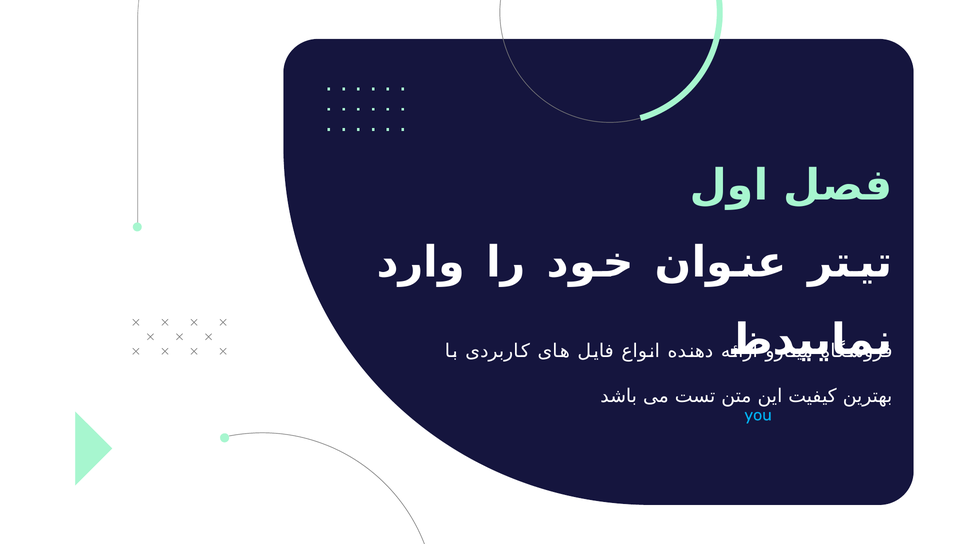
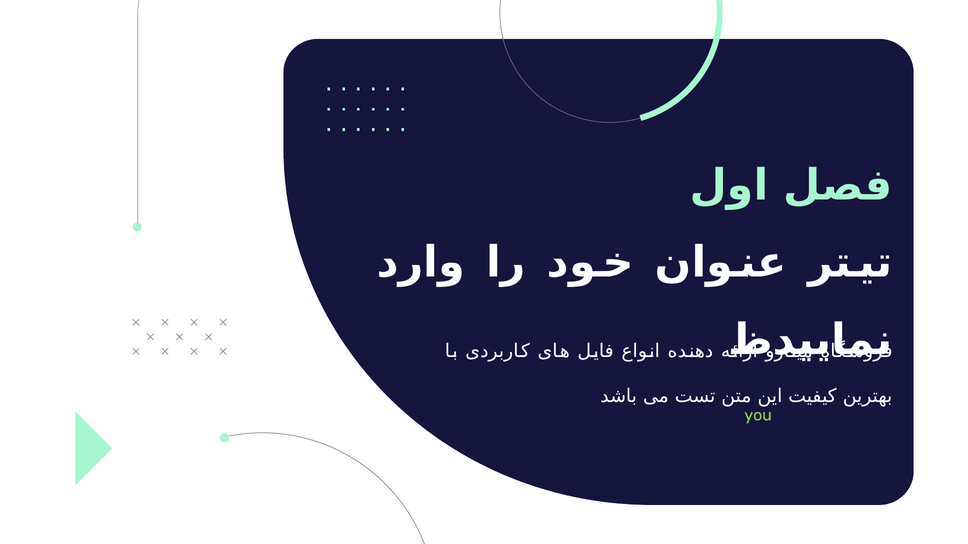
you at (758, 415) colour: light blue -> light green
